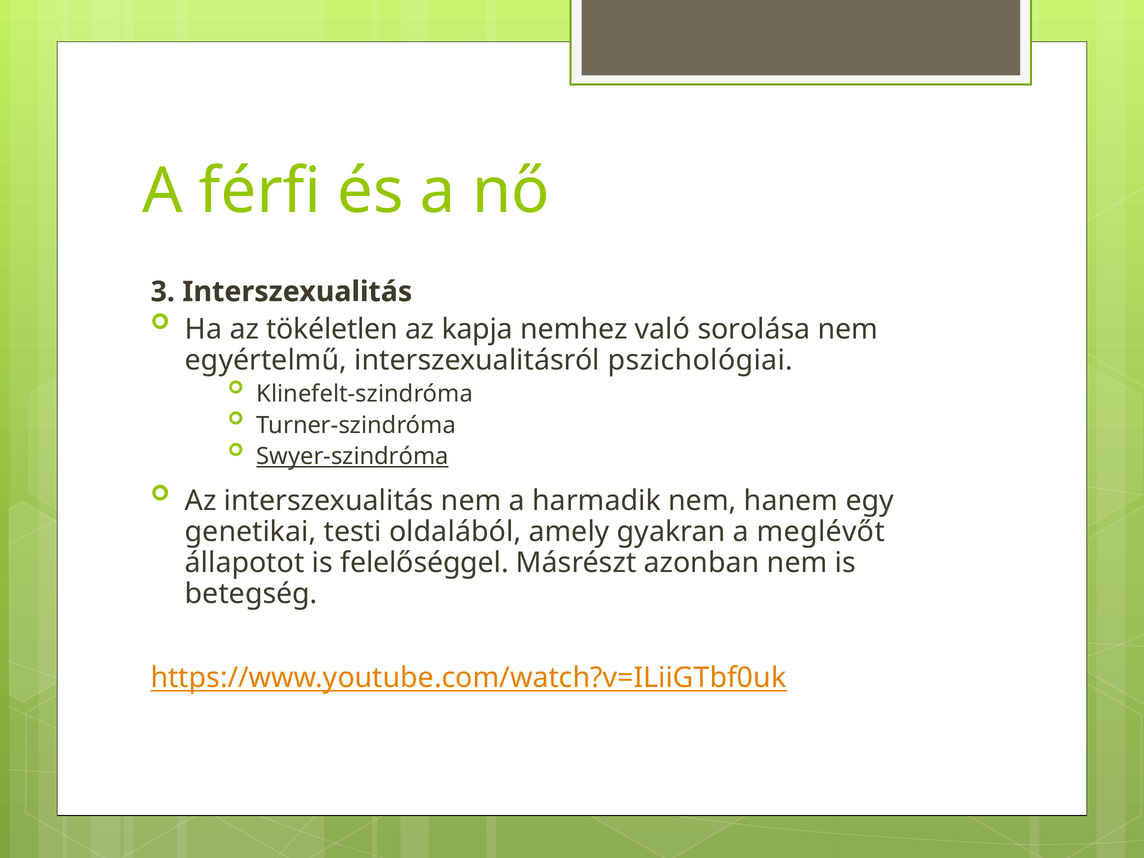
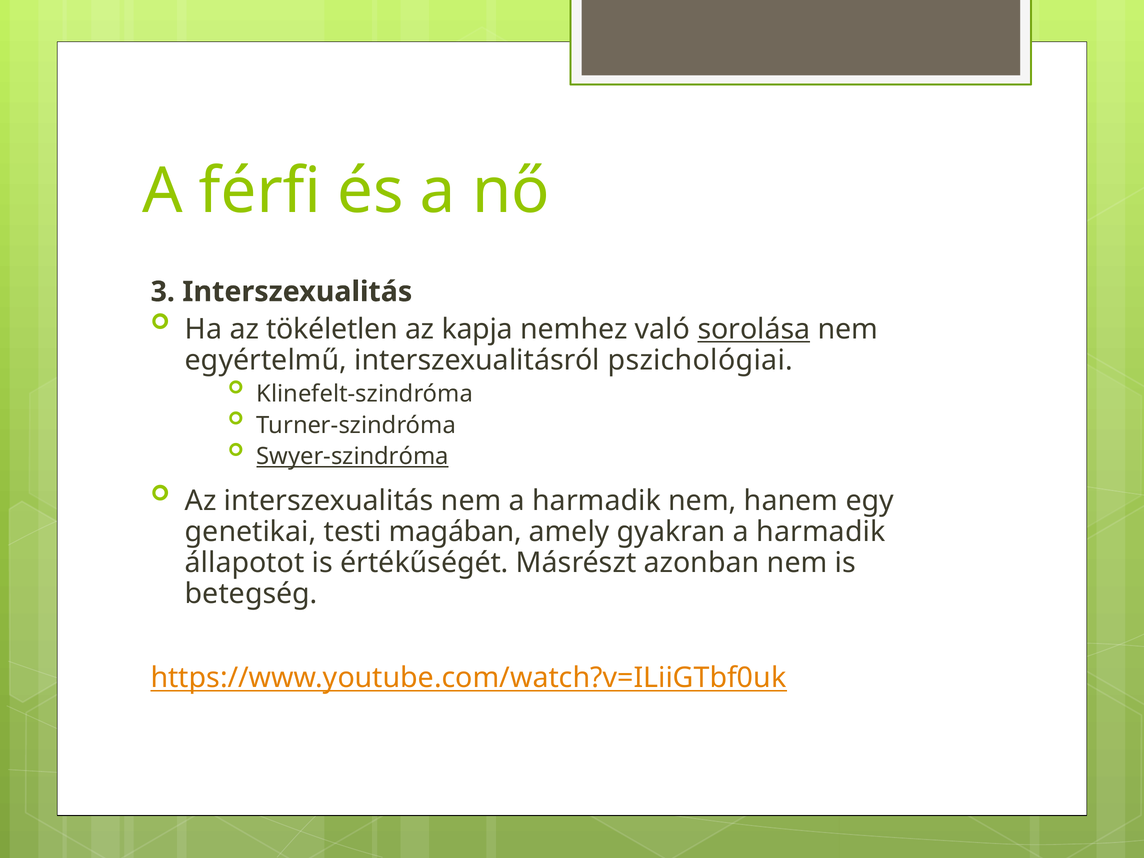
sorolása underline: none -> present
oldalából: oldalából -> magában
gyakran a meglévőt: meglévőt -> harmadik
felelőséggel: felelőséggel -> értékűségét
